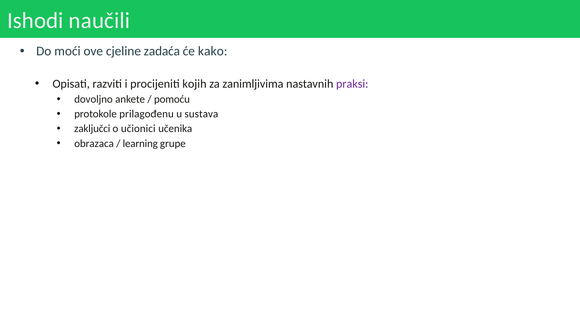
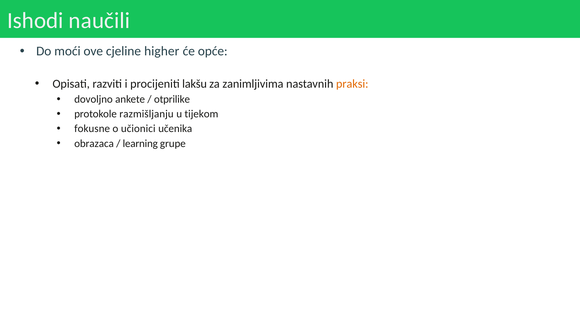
zadaća: zadaća -> higher
kako: kako -> opće
kojih: kojih -> lakšu
praksi colour: purple -> orange
pomoću: pomoću -> otprilike
prilagođenu: prilagođenu -> razmišljanju
sustava: sustava -> tijekom
zaključci: zaključci -> fokusne
